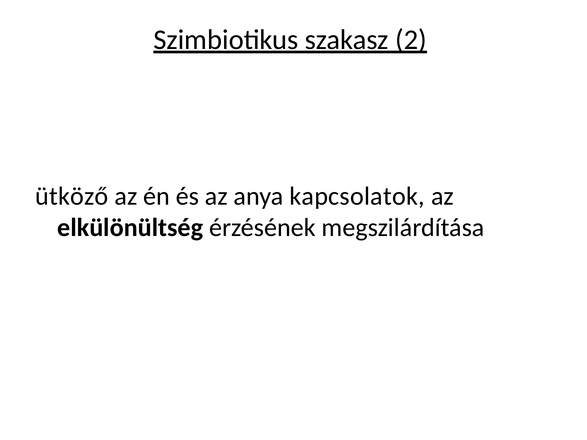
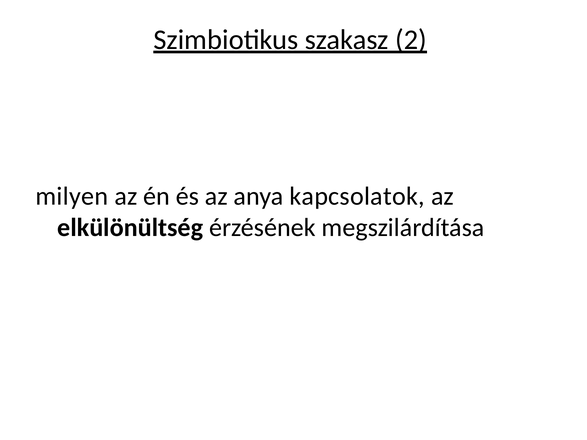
ütköző: ütköző -> milyen
